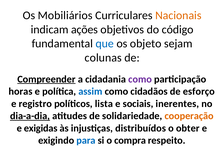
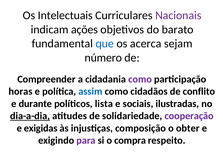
Mobiliários: Mobiliários -> Intelectuais
Nacionais colour: orange -> purple
código: código -> barato
objeto: objeto -> acerca
colunas: colunas -> número
Compreender underline: present -> none
esforço: esforço -> conflito
registro: registro -> durante
inerentes: inerentes -> ilustradas
cooperação colour: orange -> purple
distribuídos: distribuídos -> composição
para colour: blue -> purple
